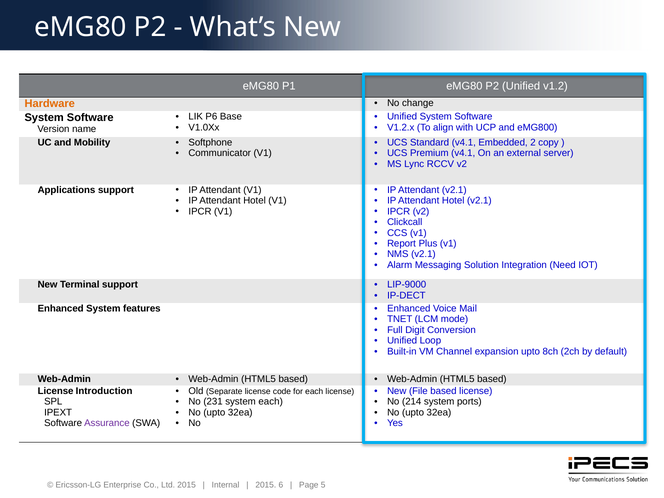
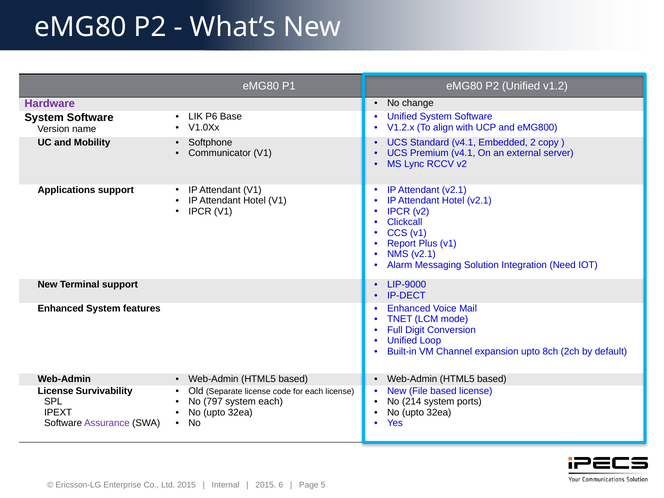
Hardware colour: orange -> purple
Introduction: Introduction -> Survivability
231: 231 -> 797
